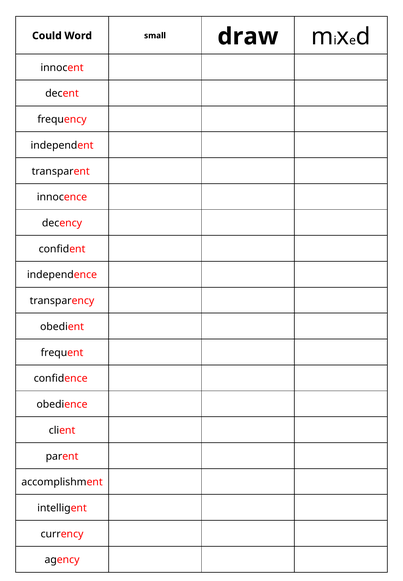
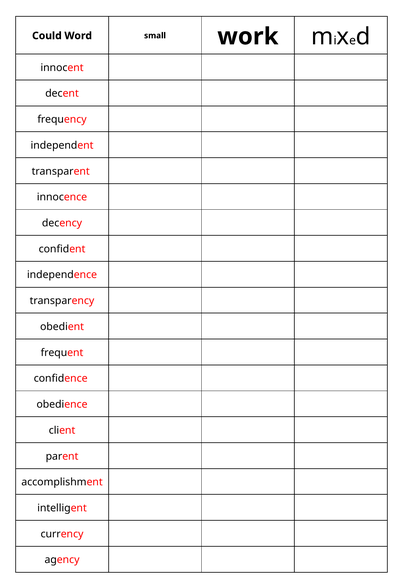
draw: draw -> work
